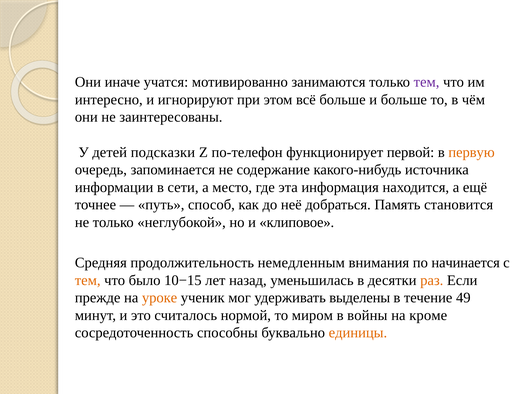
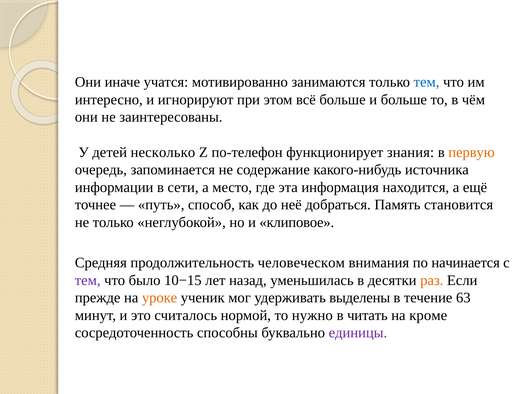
тем at (427, 82) colour: purple -> blue
подсказки: подсказки -> несколько
первой: первой -> знания
немедленным: немедленным -> человеческом
тем at (88, 280) colour: orange -> purple
49: 49 -> 63
миром: миром -> нужно
войны: войны -> читать
единицы colour: orange -> purple
